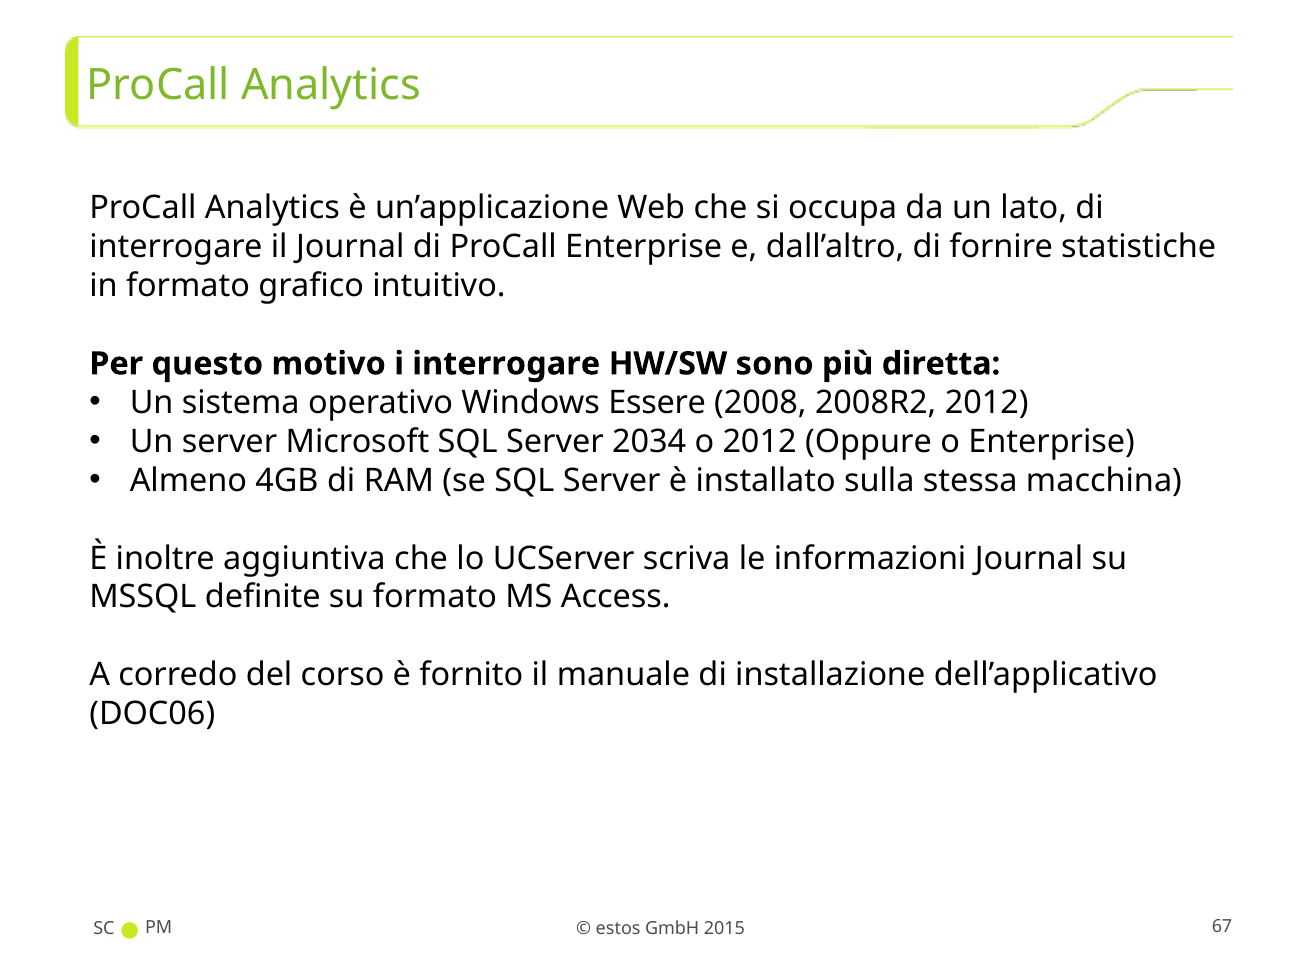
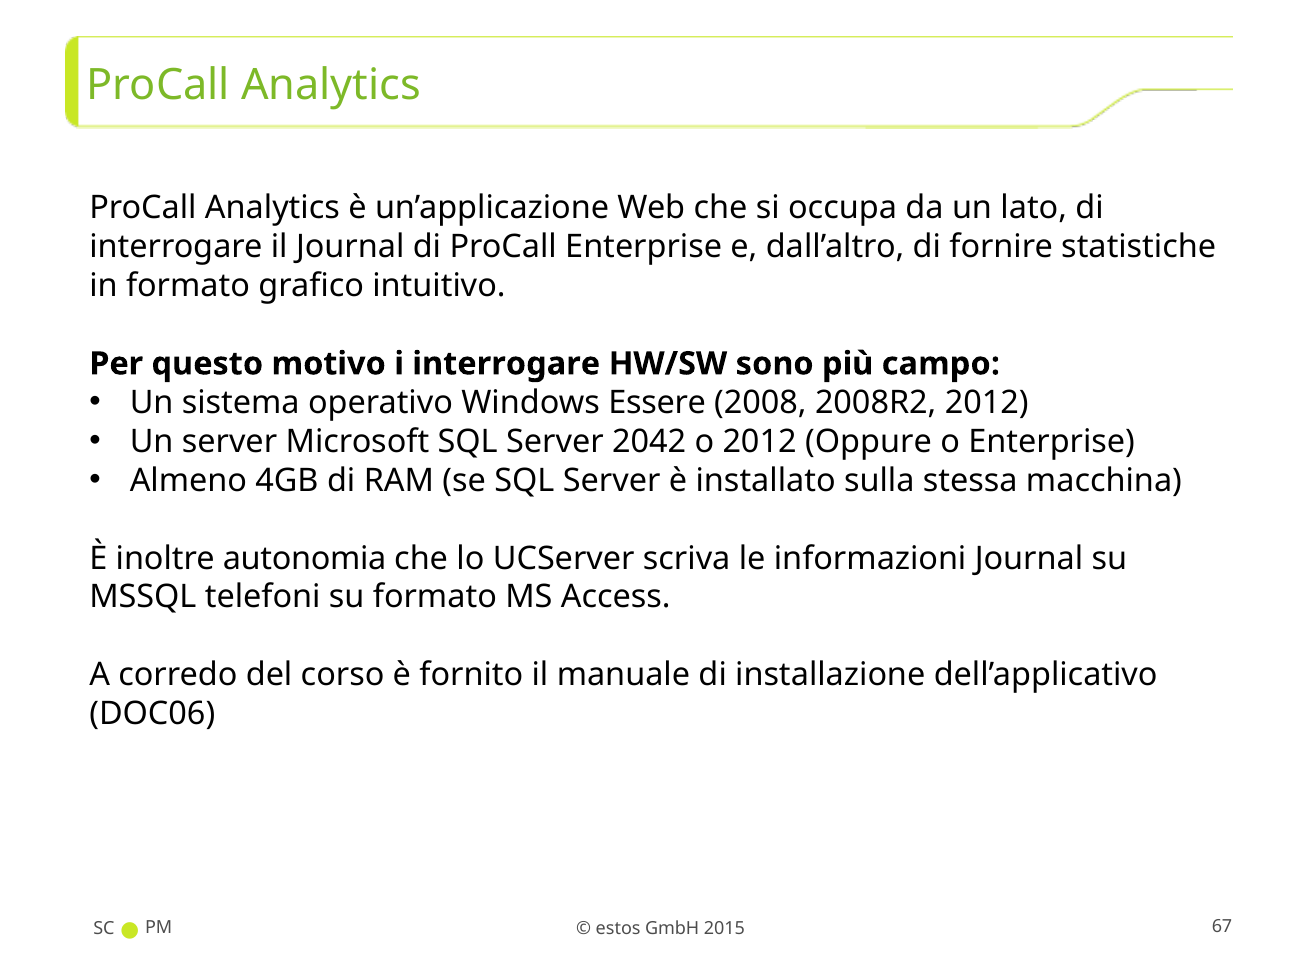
diretta: diretta -> campo
2034: 2034 -> 2042
aggiuntiva: aggiuntiva -> autonomia
definite: definite -> telefoni
